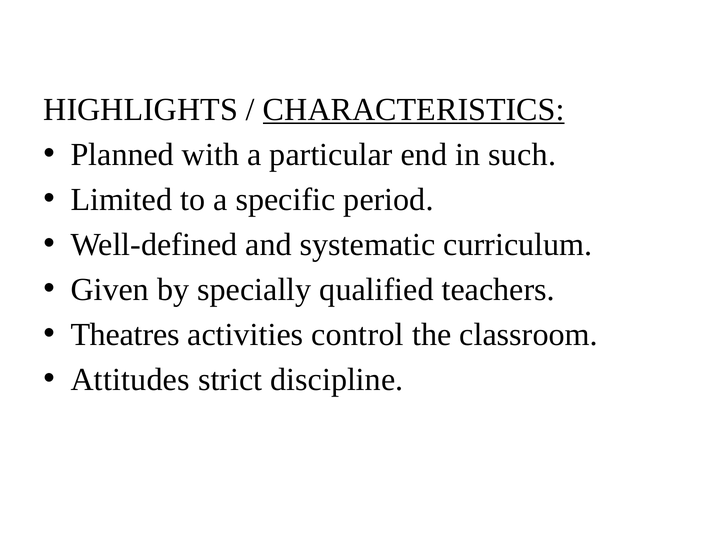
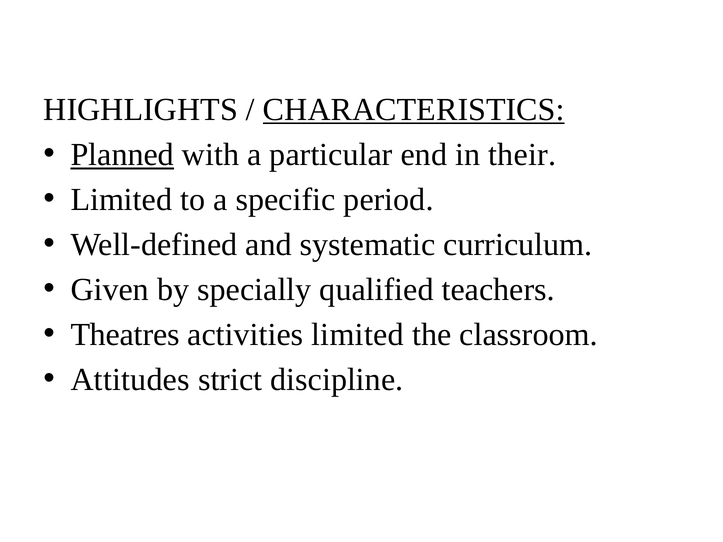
Planned underline: none -> present
such: such -> their
activities control: control -> limited
